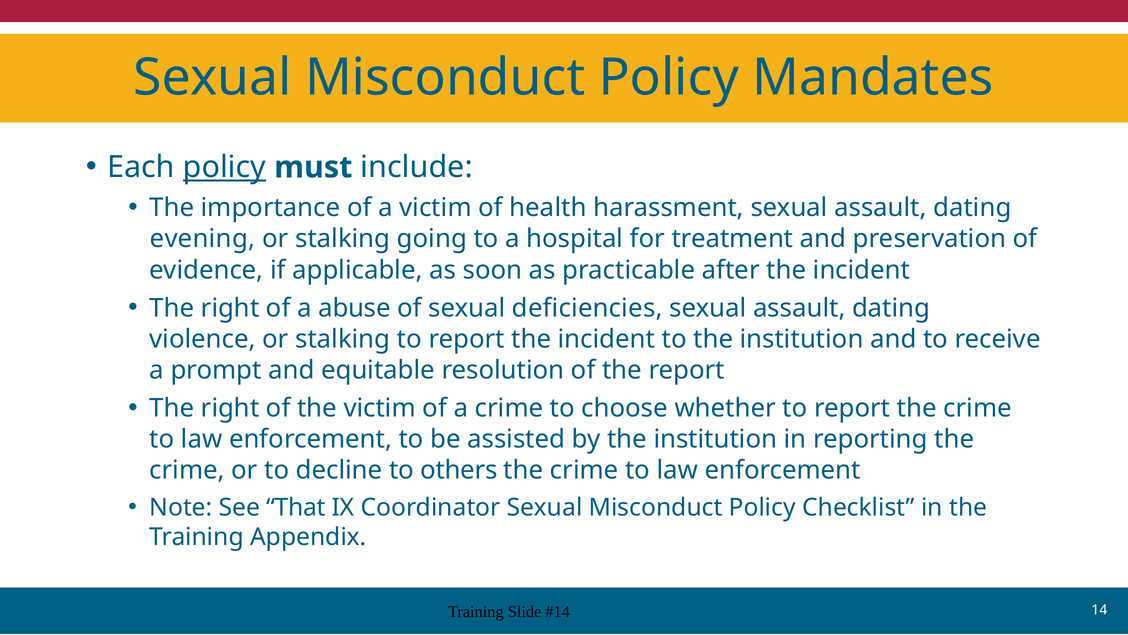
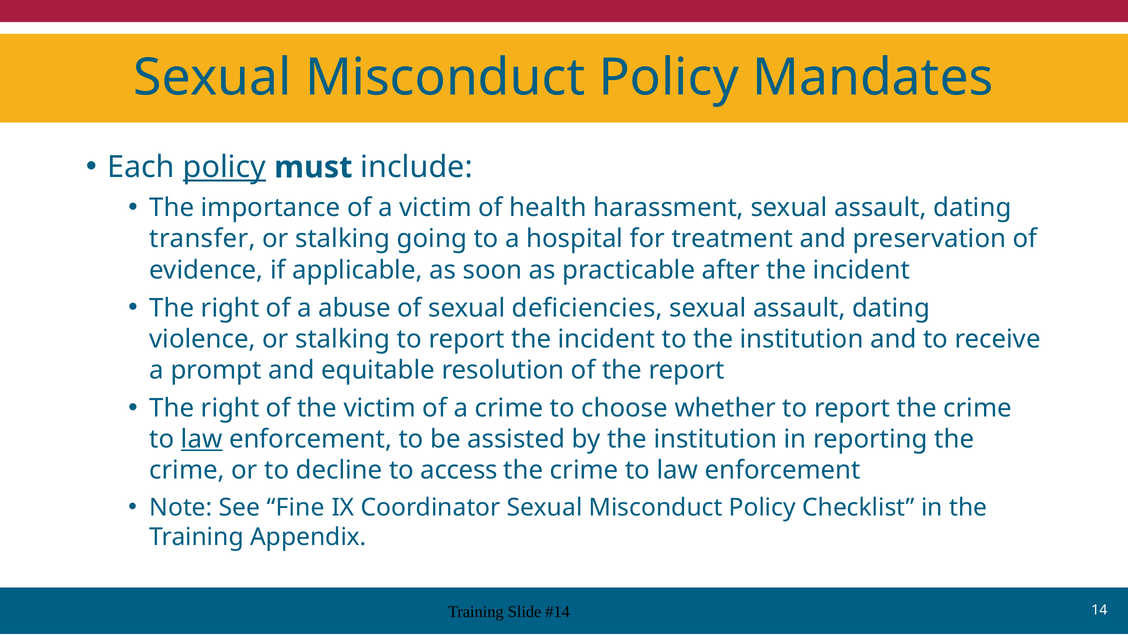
evening: evening -> transfer
law at (202, 439) underline: none -> present
others: others -> access
That: That -> Fine
